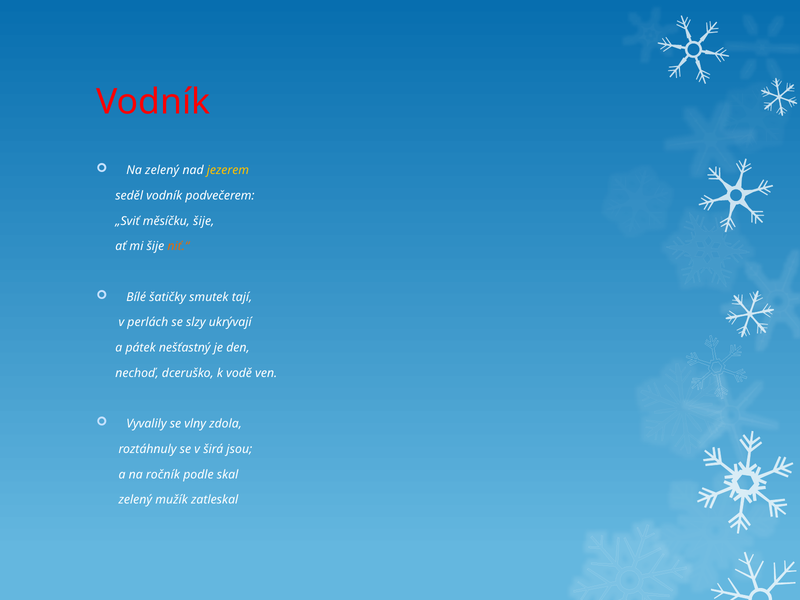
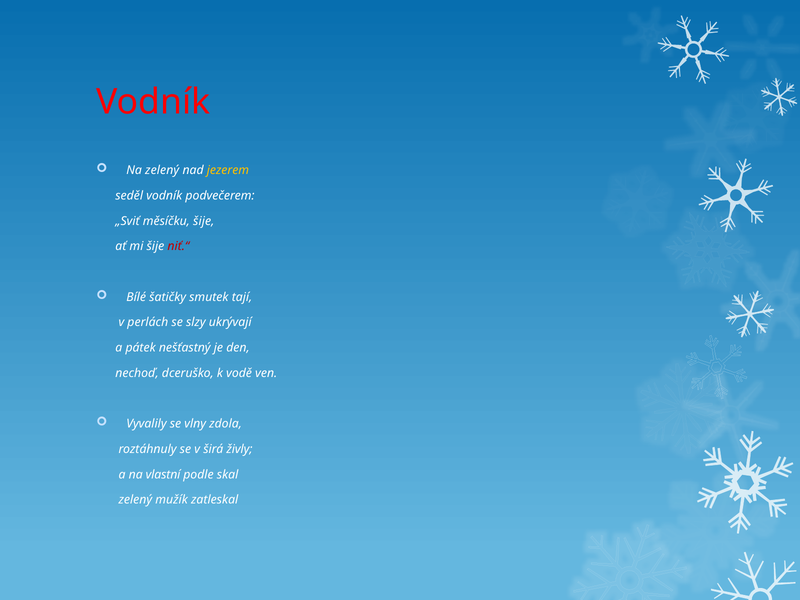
niť.“ colour: orange -> red
jsou: jsou -> živly
ročník: ročník -> vlastní
